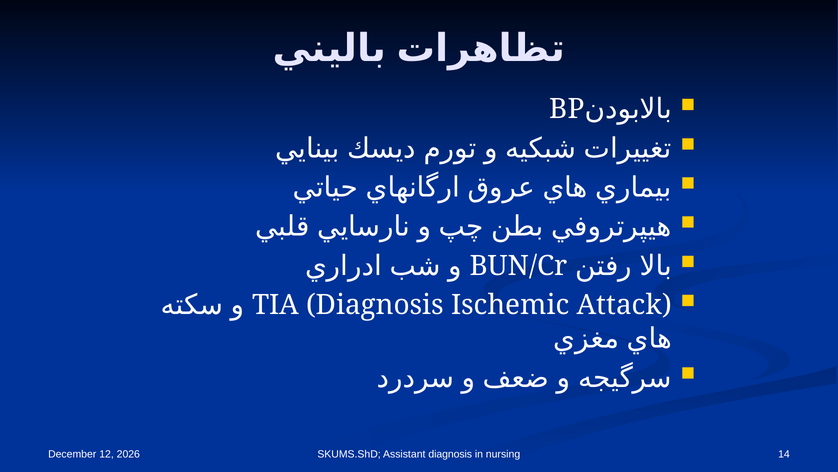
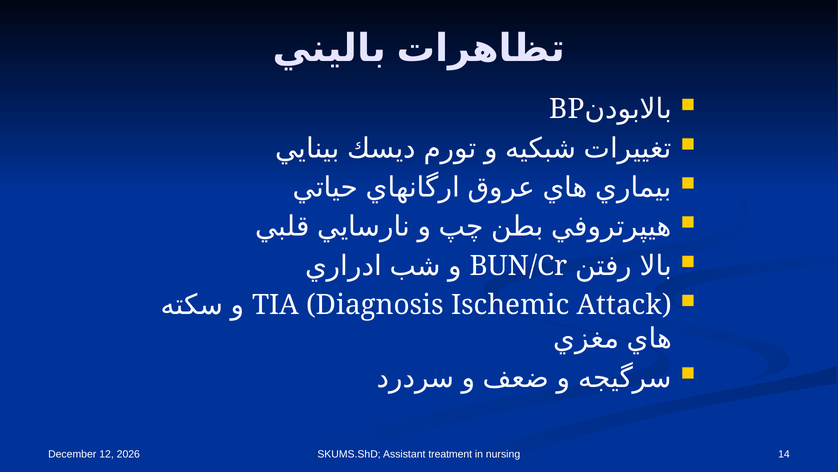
Assistant diagnosis: diagnosis -> treatment
